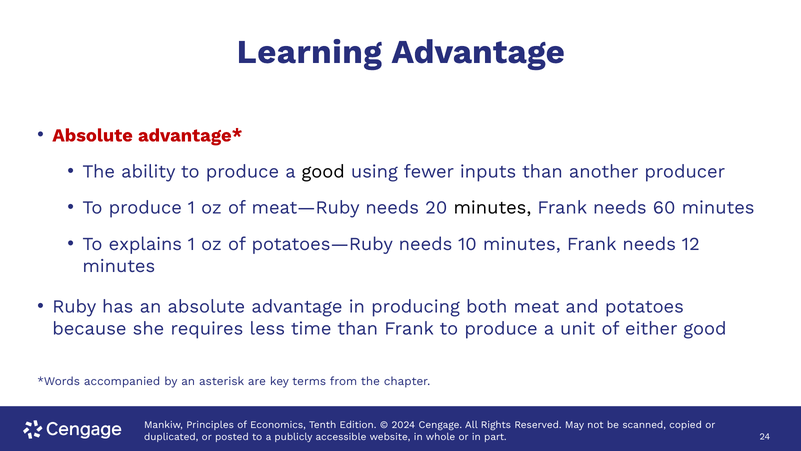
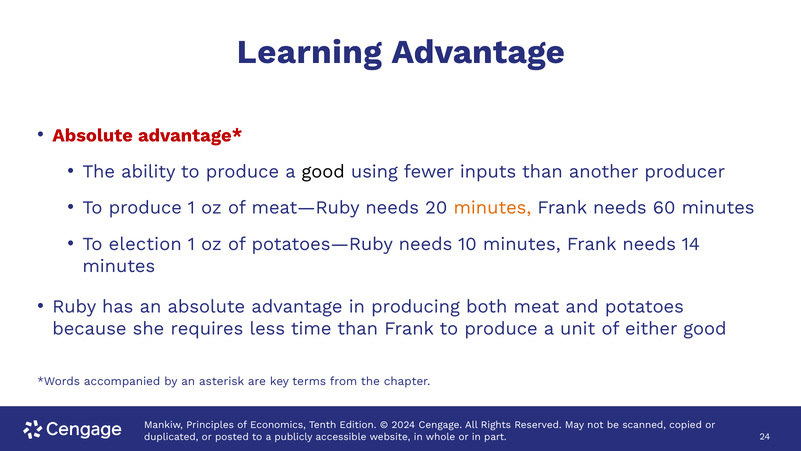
minutes at (492, 208) colour: black -> orange
explains: explains -> election
12: 12 -> 14
